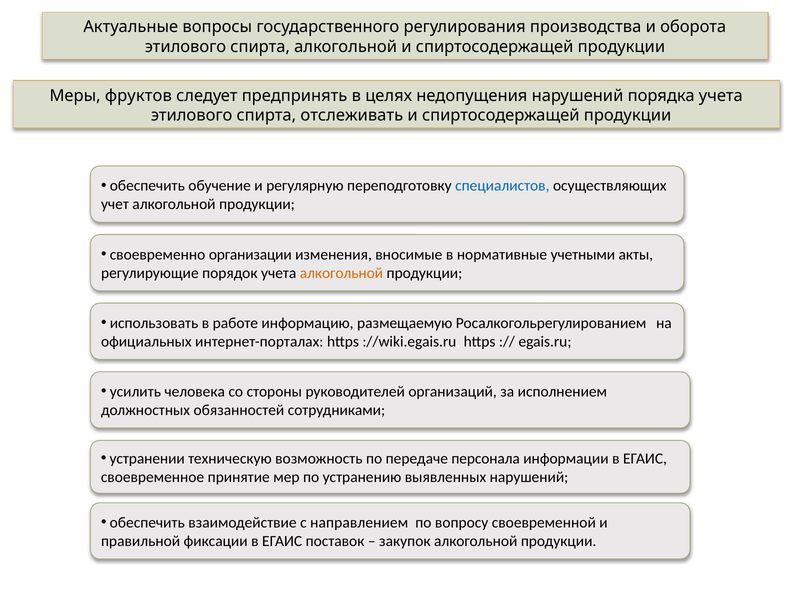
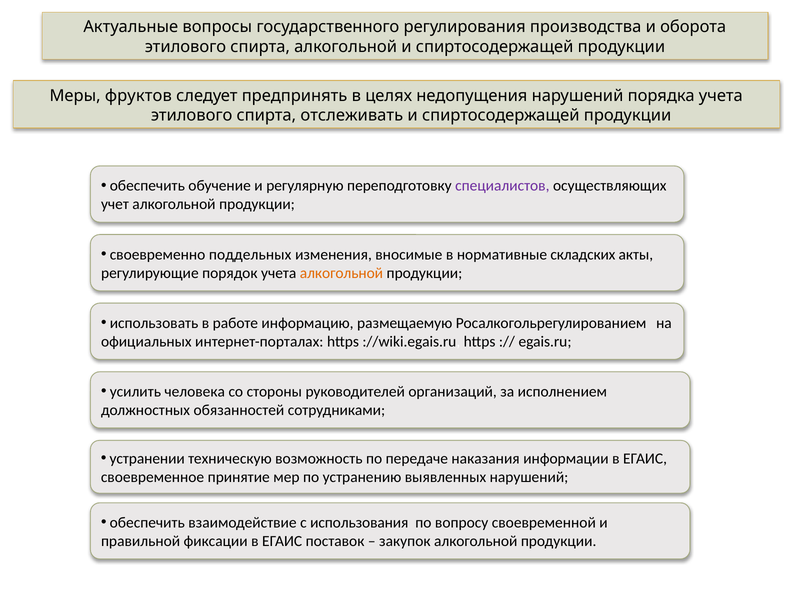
специалистов colour: blue -> purple
организации: организации -> поддельных
учетными: учетными -> складских
персонала: персонала -> наказания
направлением: направлением -> использования
